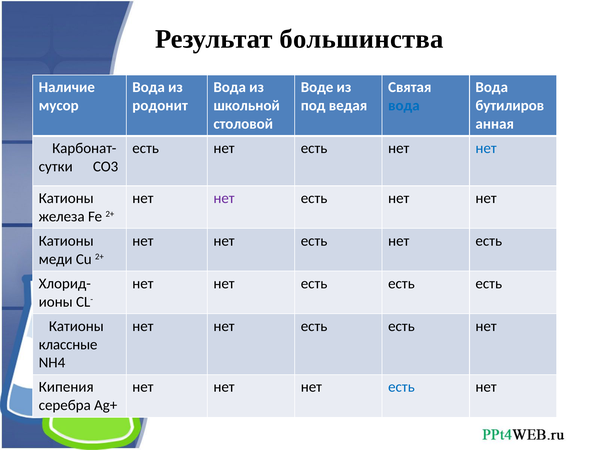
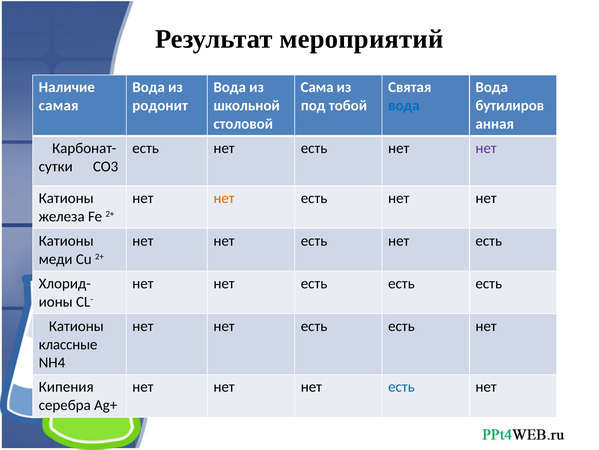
большинства: большинства -> мероприятий
Воде: Воде -> Сама
мусор: мусор -> самая
ведая: ведая -> тобой
нет at (486, 148) colour: blue -> purple
нет at (224, 198) colour: purple -> orange
